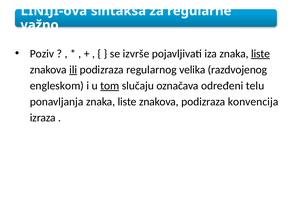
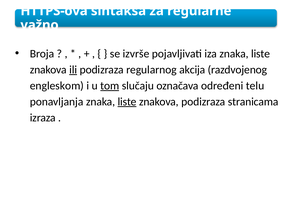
LINIJI-ova: LINIJI-ova -> HTTPS-ova
Poziv: Poziv -> Broja
liste at (261, 54) underline: present -> none
velika: velika -> akcija
liste at (127, 102) underline: none -> present
konvencija: konvencija -> stranicama
